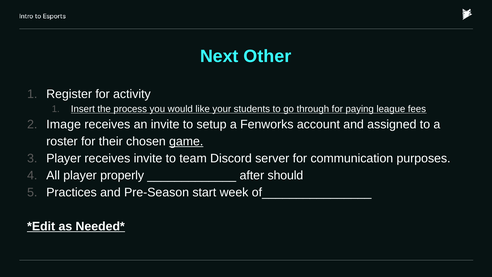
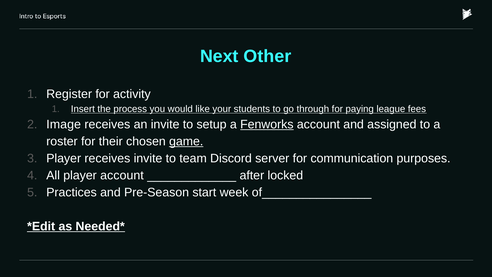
Fenworks underline: none -> present
player properly: properly -> account
should: should -> locked
